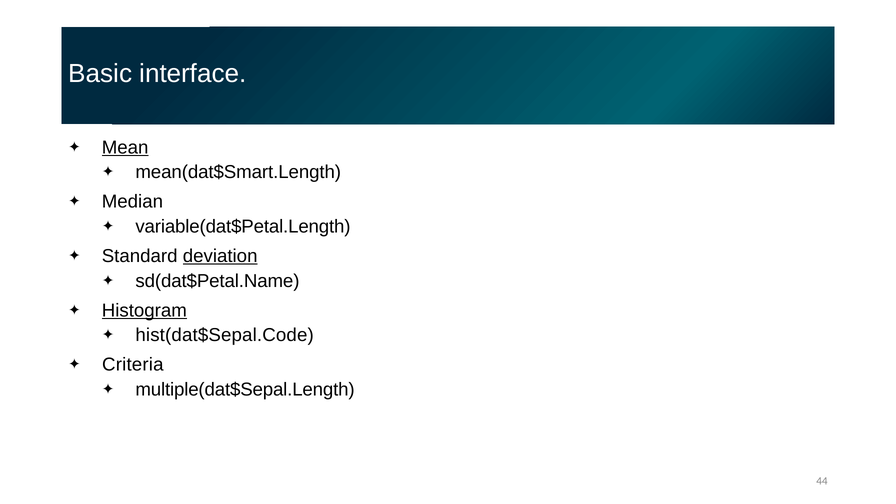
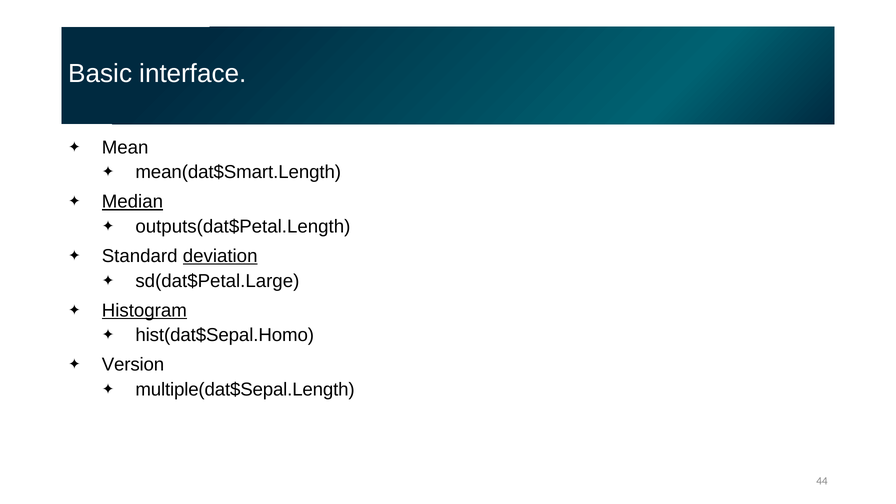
Mean underline: present -> none
Median underline: none -> present
variable(dat$Petal.Length: variable(dat$Petal.Length -> outputs(dat$Petal.Length
sd(dat$Petal.Name: sd(dat$Petal.Name -> sd(dat$Petal.Large
hist(dat$Sepal.Code: hist(dat$Sepal.Code -> hist(dat$Sepal.Homo
Criteria: Criteria -> Version
